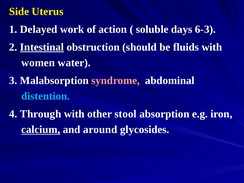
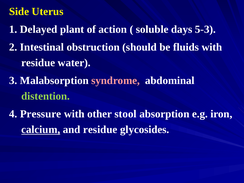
work: work -> plant
6-3: 6-3 -> 5-3
Intestinal underline: present -> none
women at (38, 63): women -> residue
distention colour: light blue -> light green
Through: Through -> Pressure
and around: around -> residue
